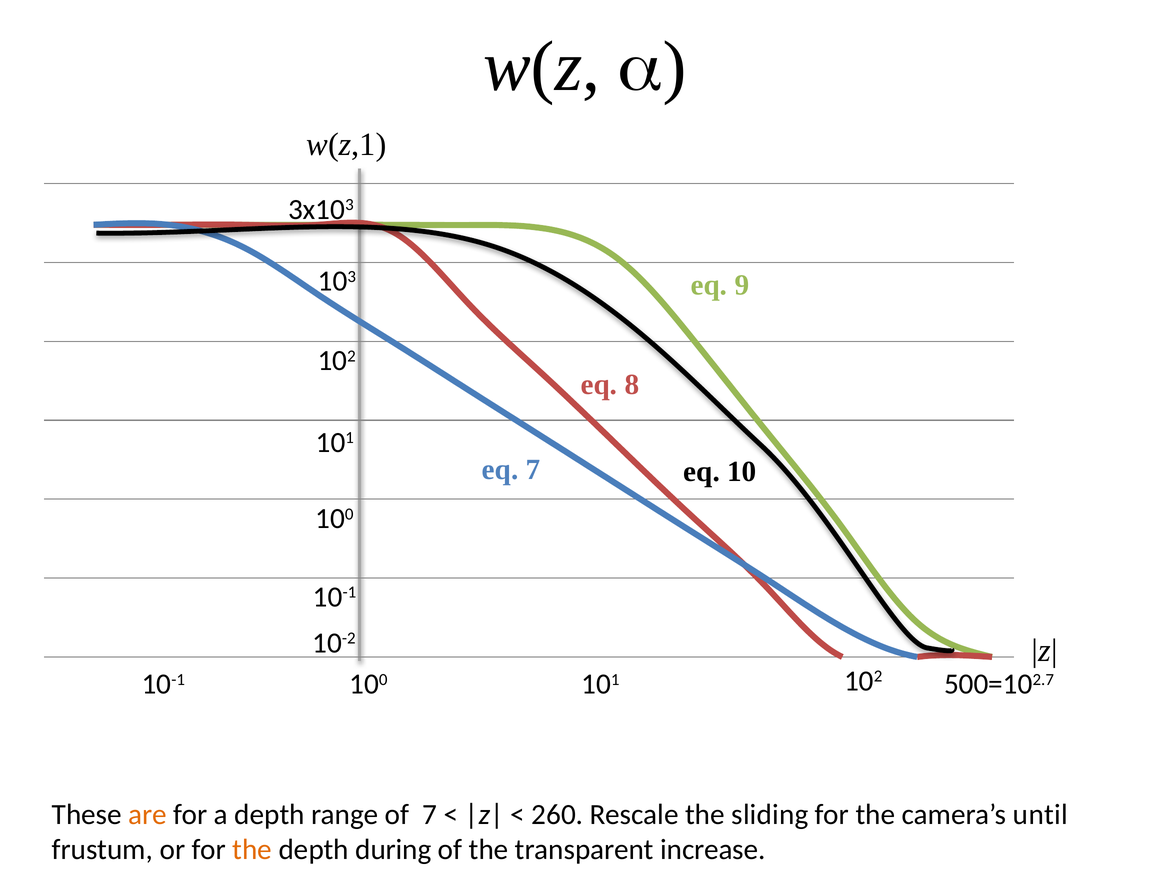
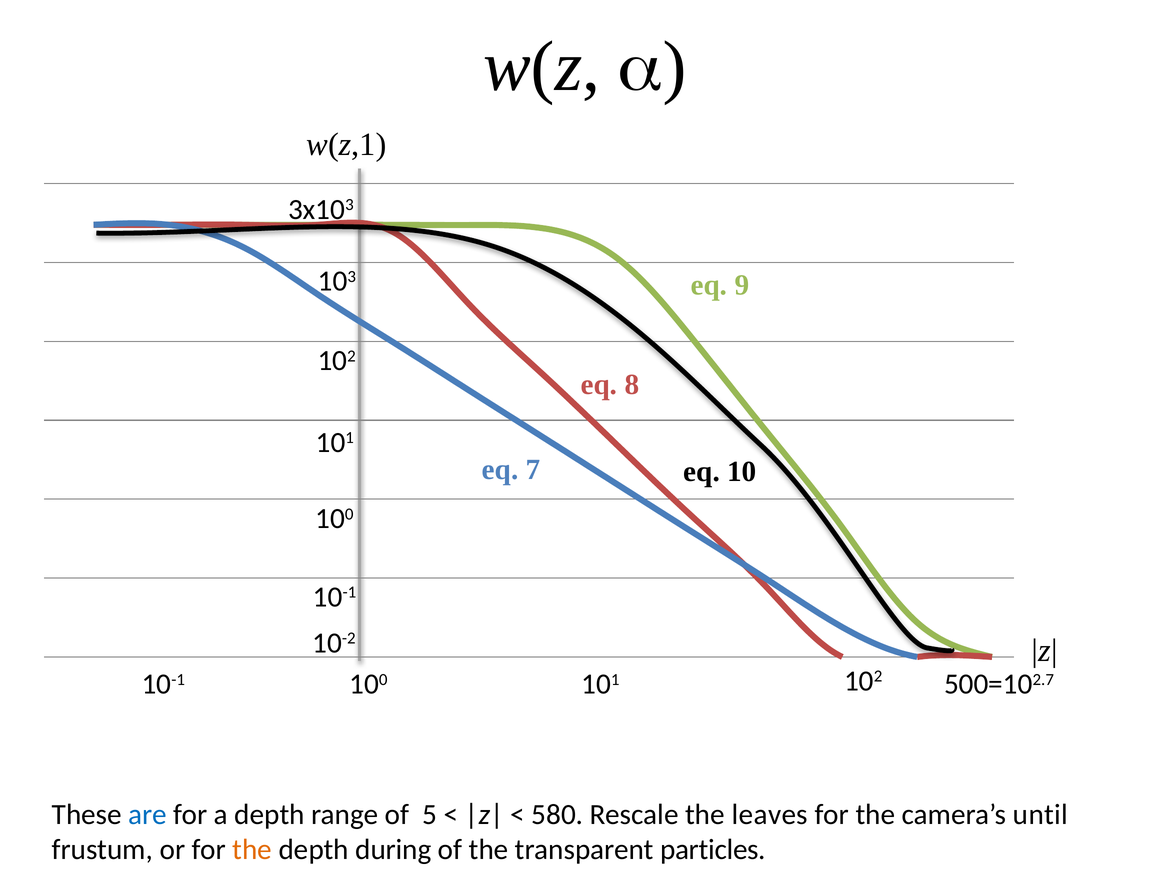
are colour: orange -> blue
of 7: 7 -> 5
260: 260 -> 580
sliding: sliding -> leaves
increase: increase -> particles
